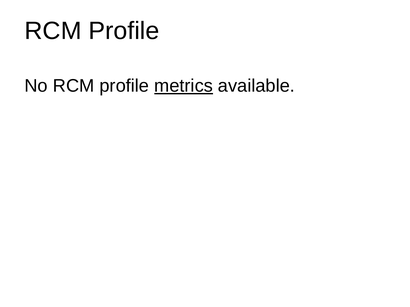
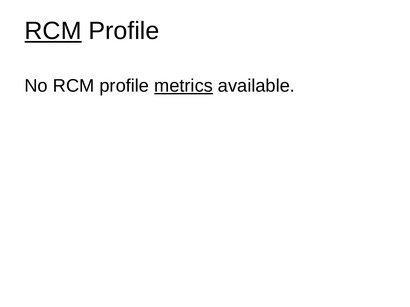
RCM at (53, 31) underline: none -> present
